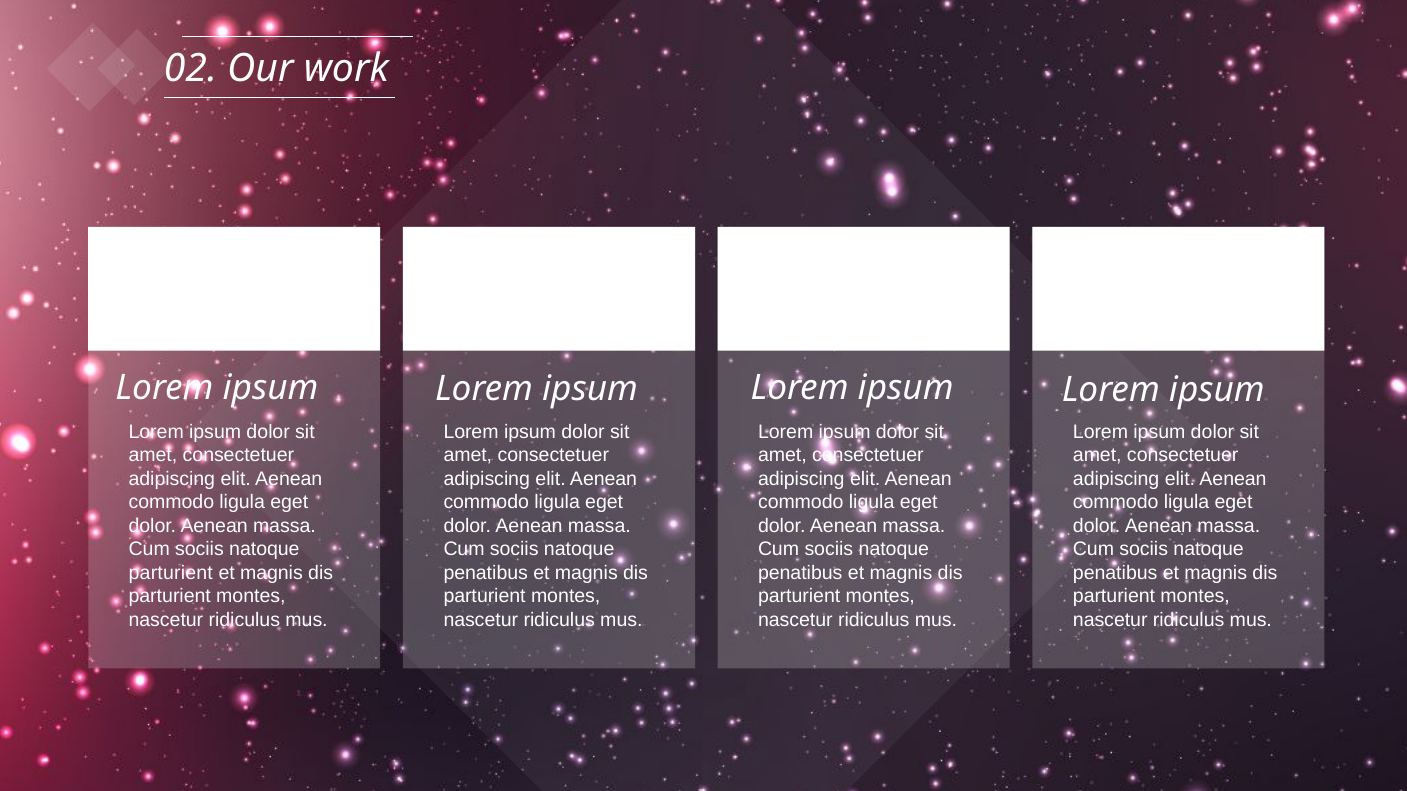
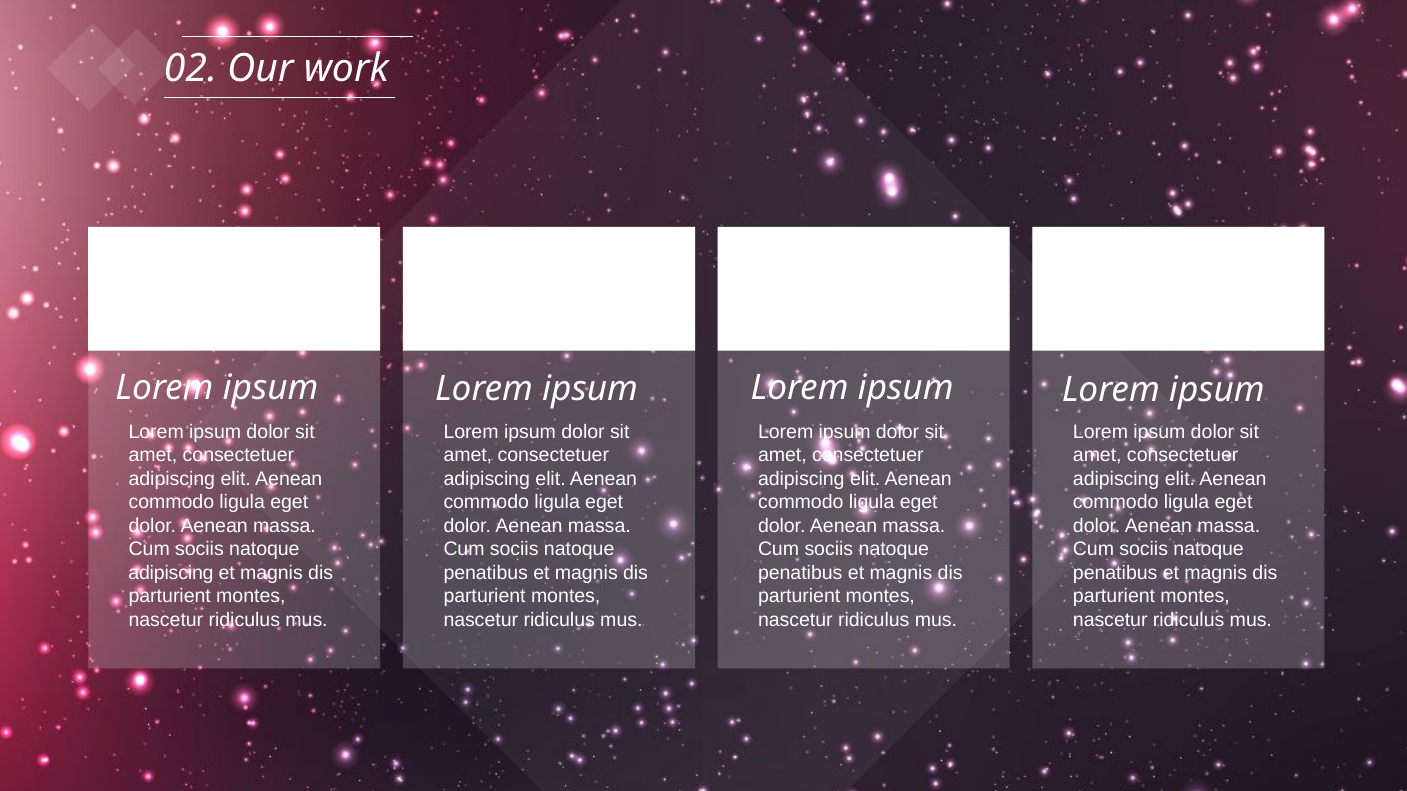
parturient at (171, 573): parturient -> adipiscing
